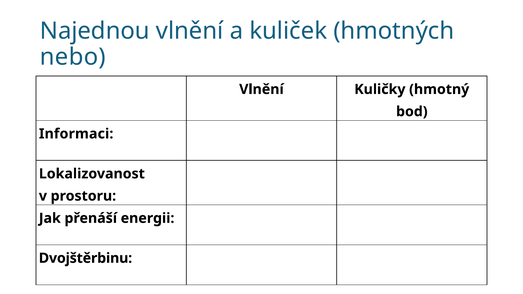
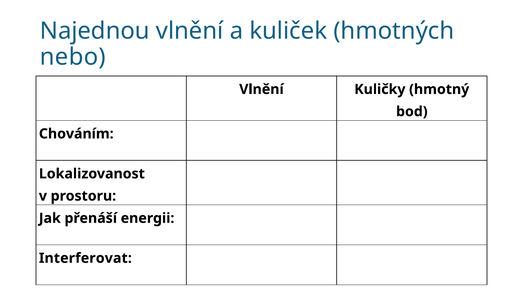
Informaci: Informaci -> Chováním
Dvojštěrbinu: Dvojštěrbinu -> Interferovat
